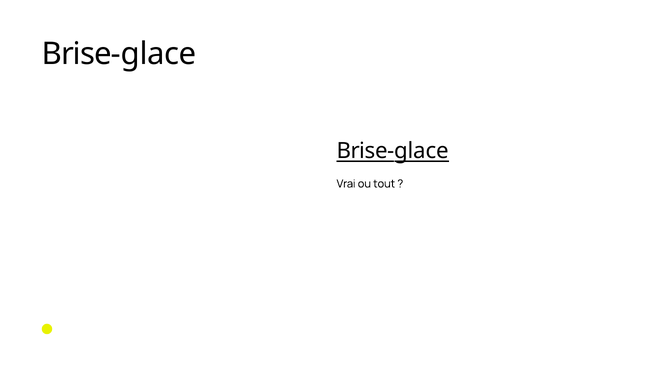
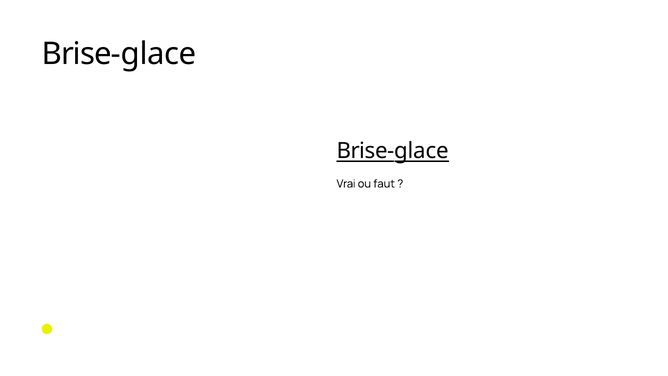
tout: tout -> faut
